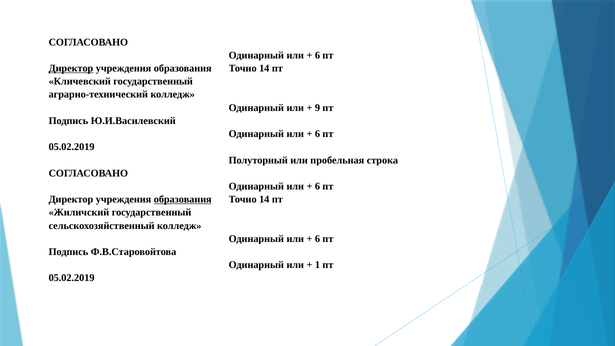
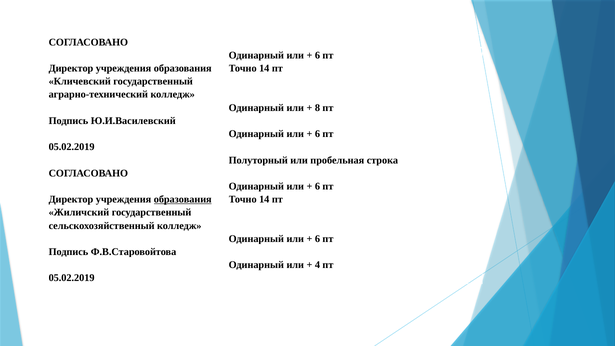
Директор at (71, 68) underline: present -> none
9: 9 -> 8
1: 1 -> 4
